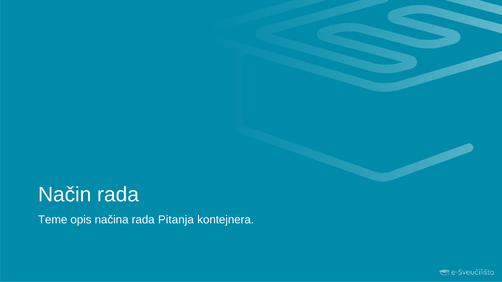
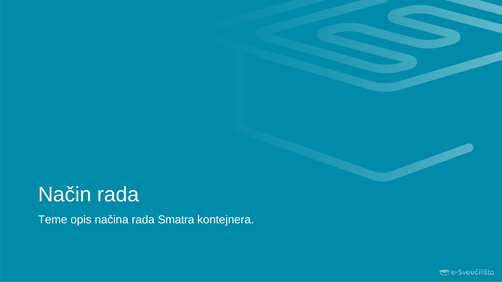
Pitanja: Pitanja -> Smatra
